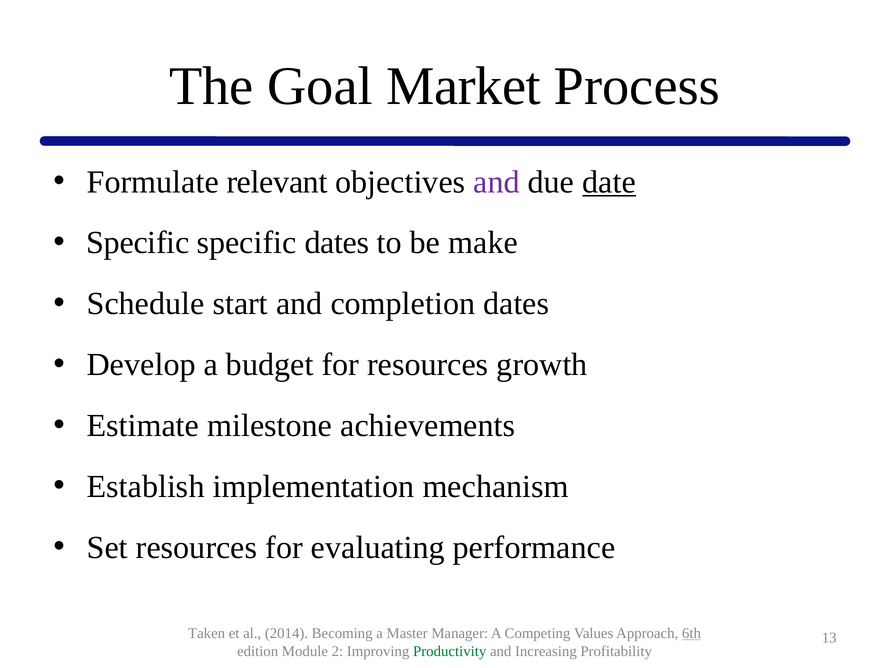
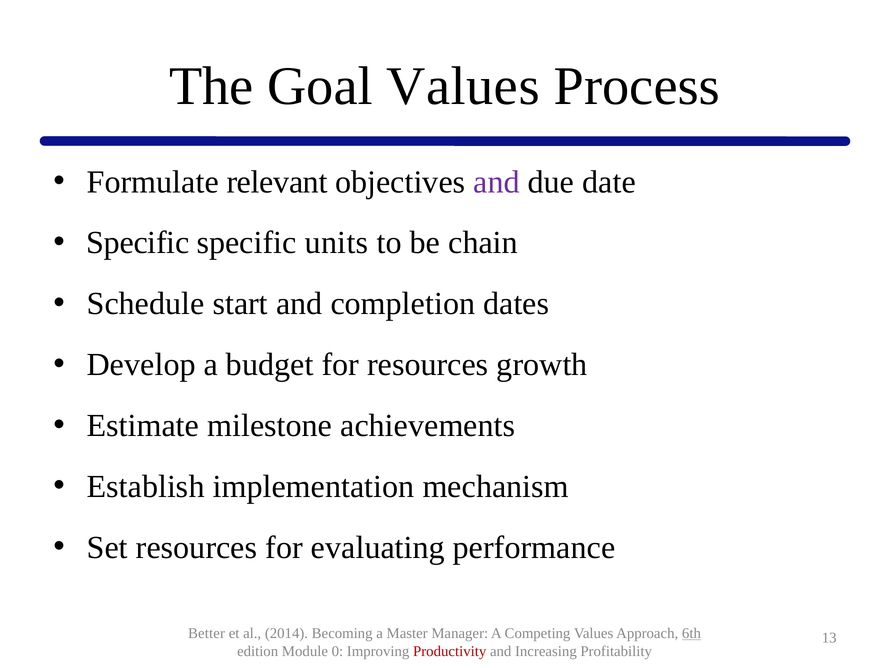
Goal Market: Market -> Values
date underline: present -> none
specific dates: dates -> units
make: make -> chain
Taken: Taken -> Better
2: 2 -> 0
Productivity colour: green -> red
